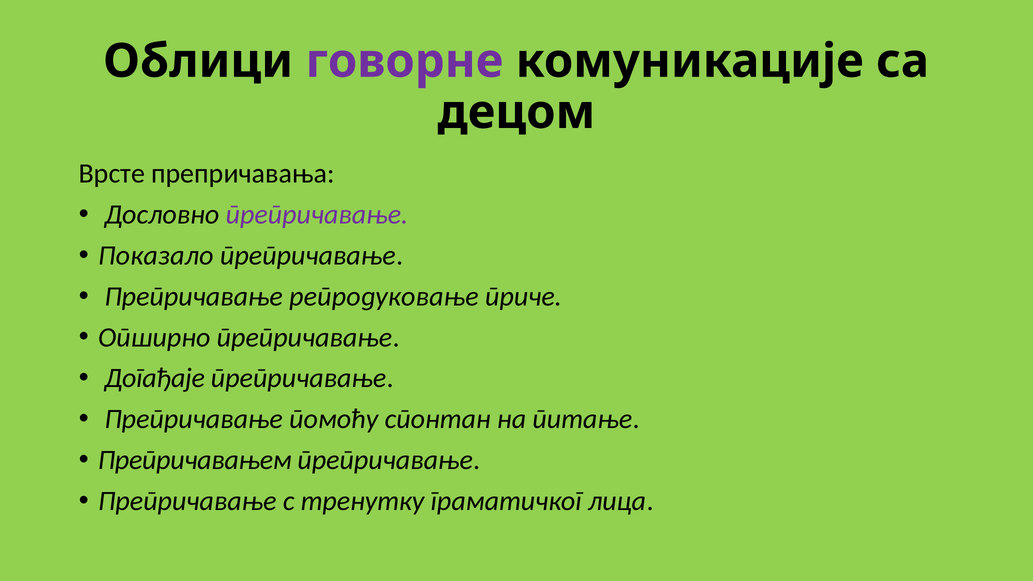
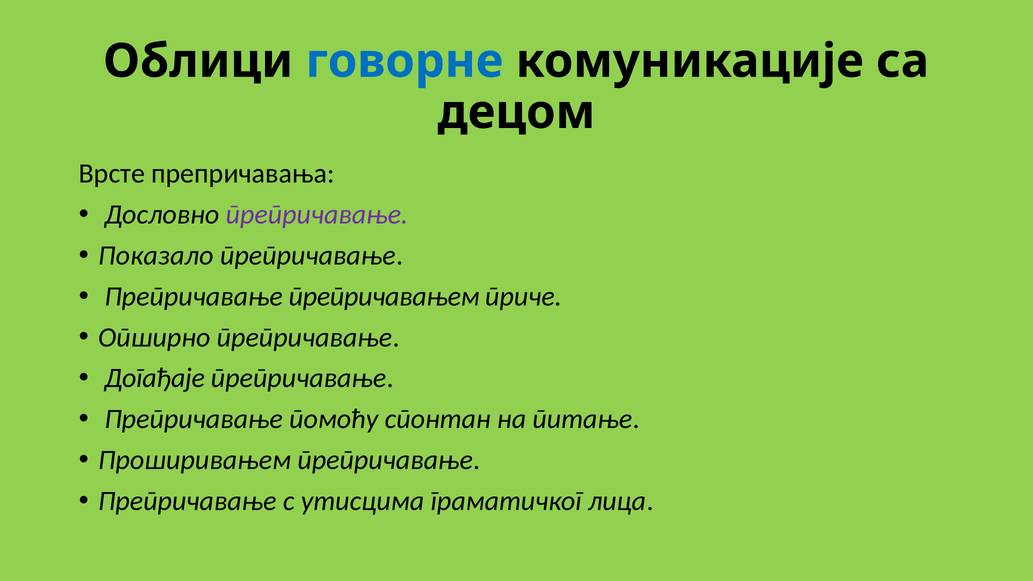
говорне colour: purple -> blue
репродуковање: репродуковање -> препричавањем
Препричавањем: Препричавањем -> Проширивањем
тренутку: тренутку -> утисцима
